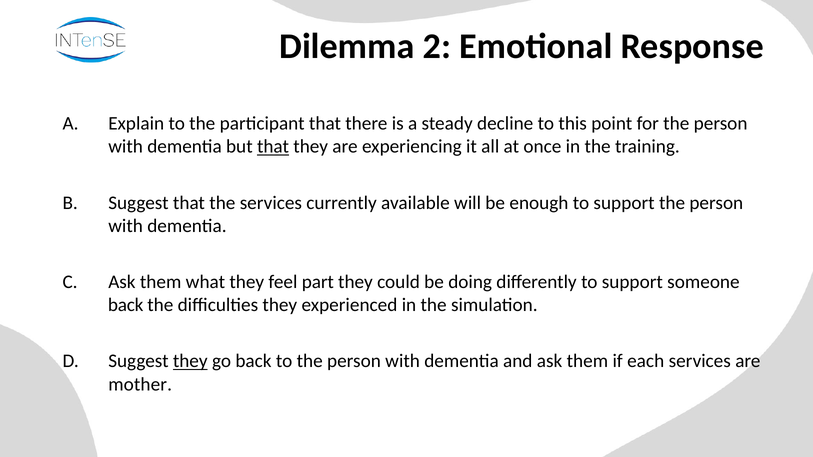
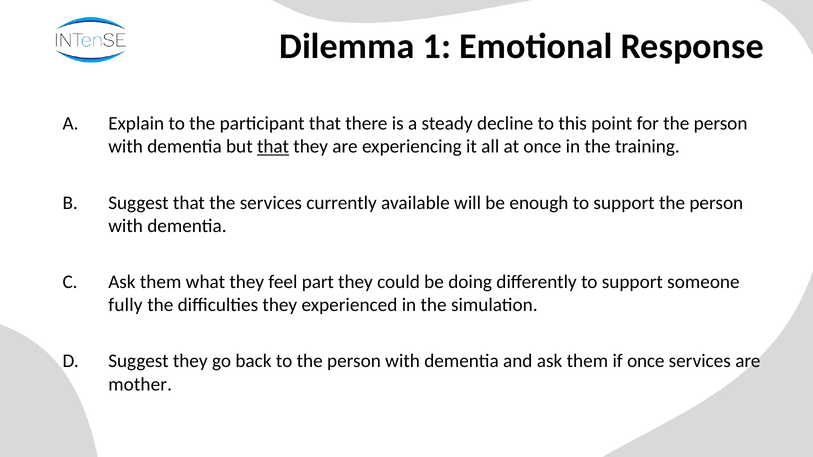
2: 2 -> 1
back at (126, 305): back -> fully
they at (190, 361) underline: present -> none
if each: each -> once
